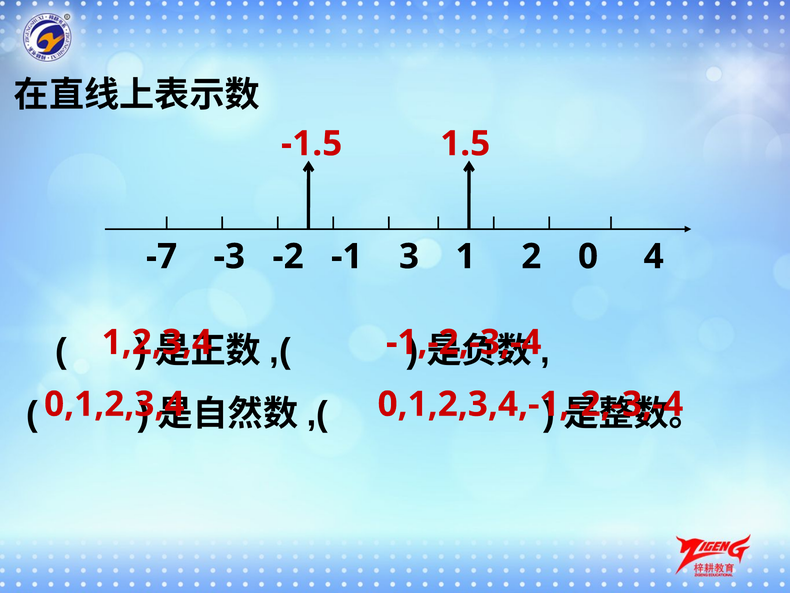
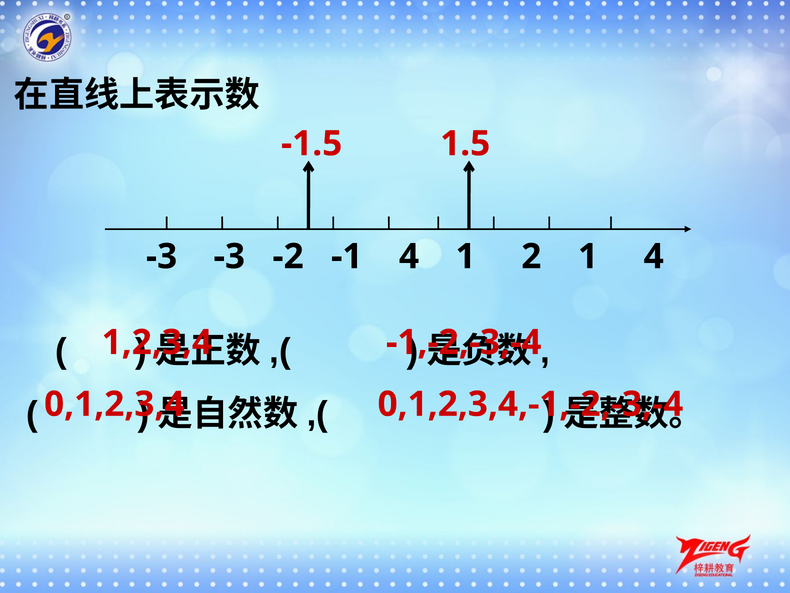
-7 at (162, 256): -7 -> -3
-1 3: 3 -> 4
2 0: 0 -> 1
